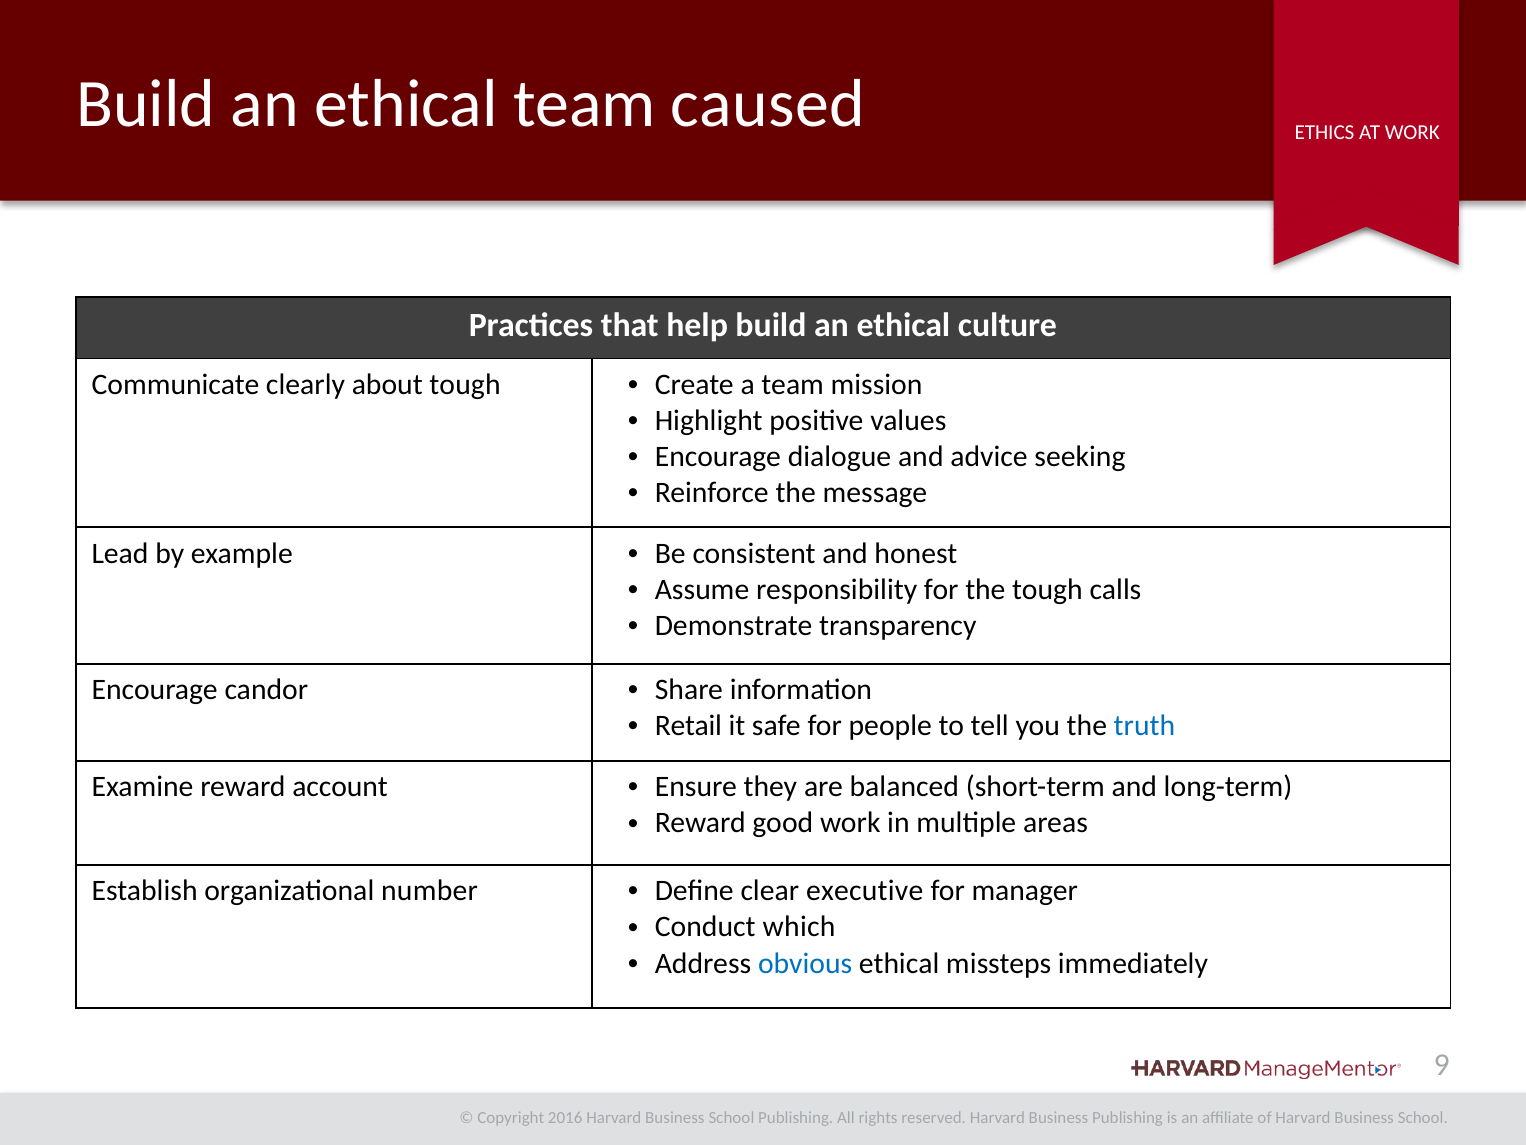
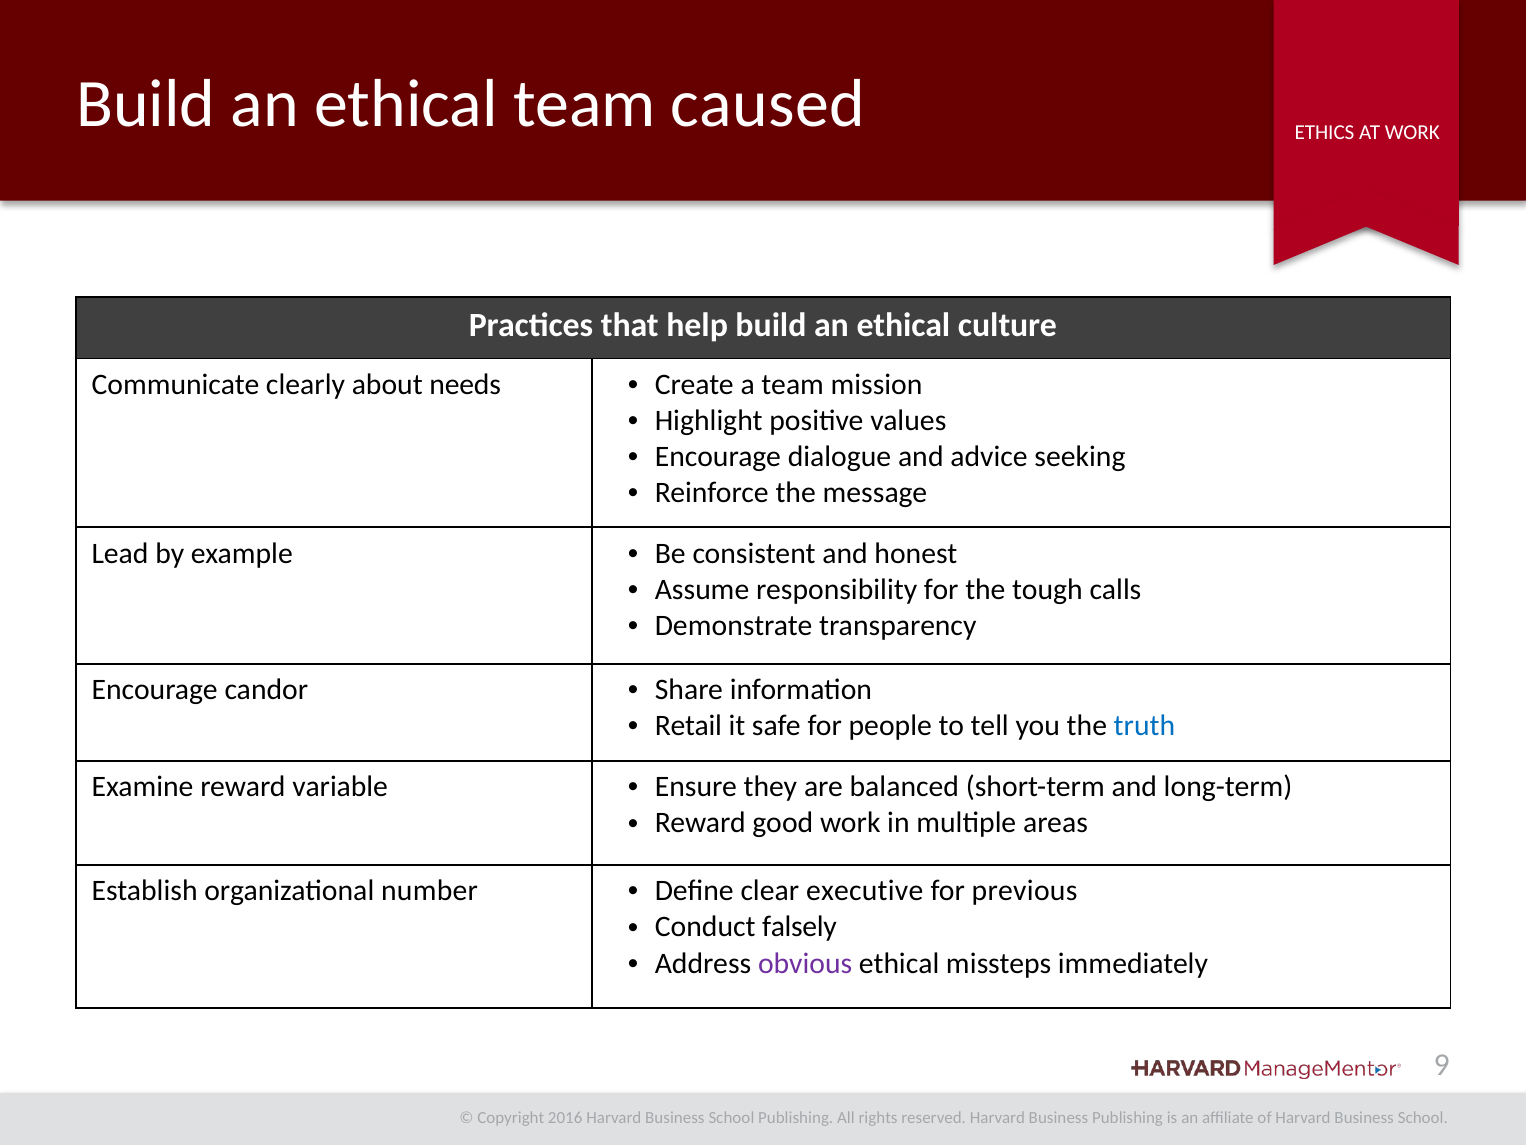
about tough: tough -> needs
account: account -> variable
manager: manager -> previous
which: which -> falsely
obvious colour: blue -> purple
